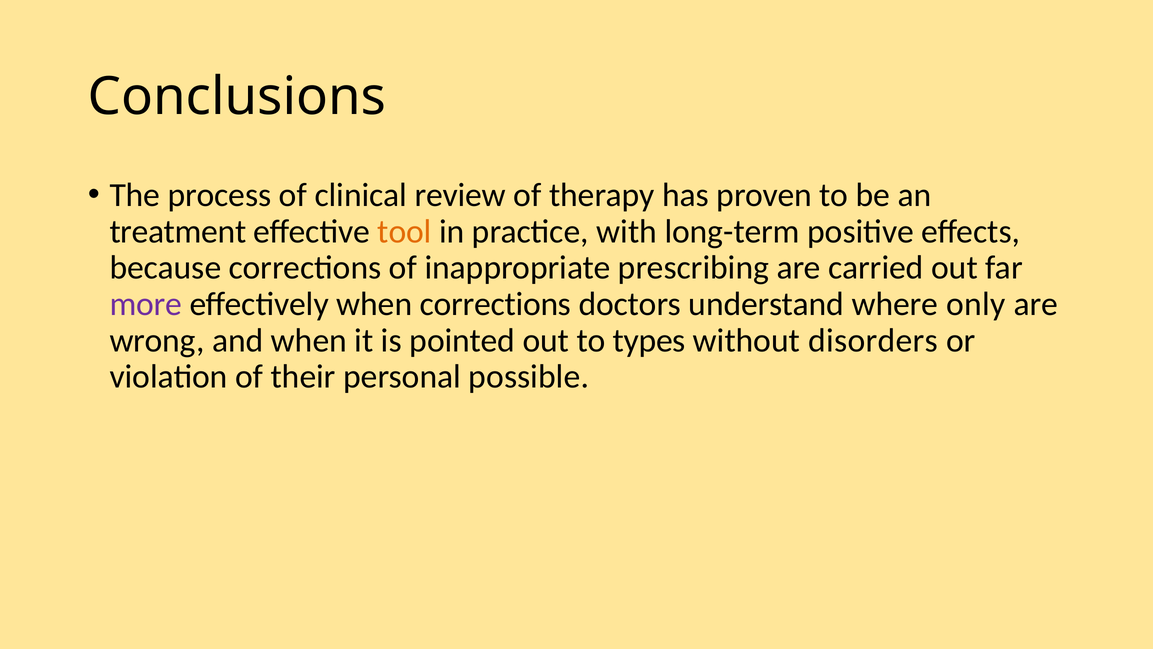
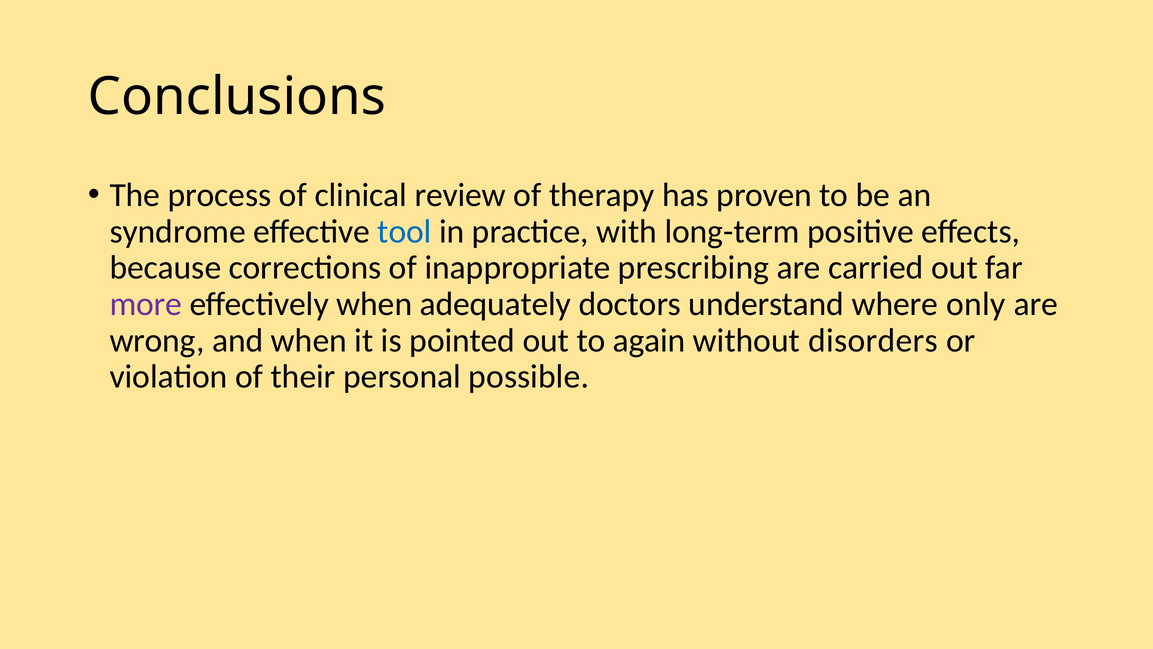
treatment: treatment -> syndrome
tool colour: orange -> blue
when corrections: corrections -> adequately
types: types -> again
